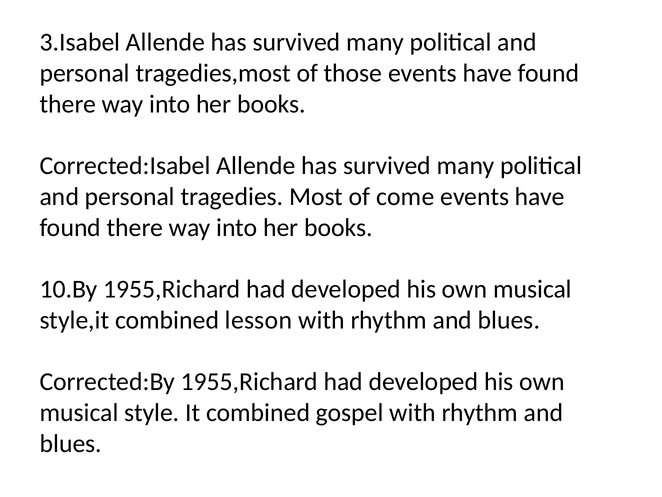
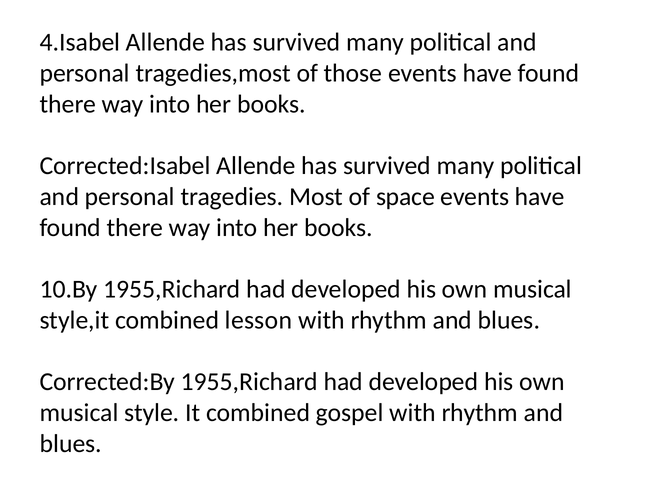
3.Isabel: 3.Isabel -> 4.Isabel
come: come -> space
